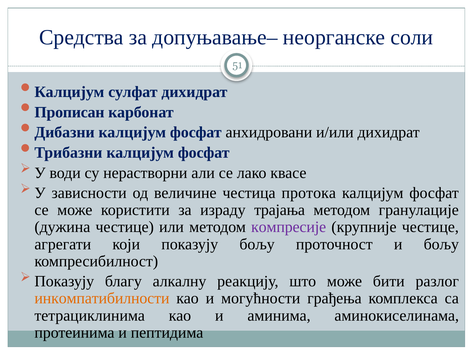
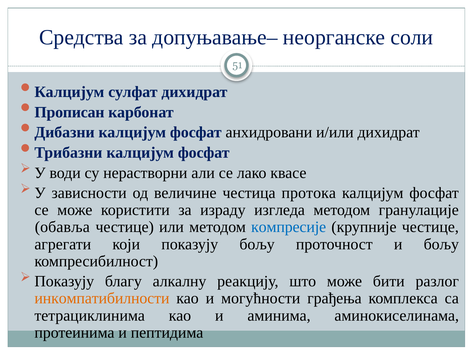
трајања: трајања -> изгледа
дужина: дужина -> обавља
компресије colour: purple -> blue
